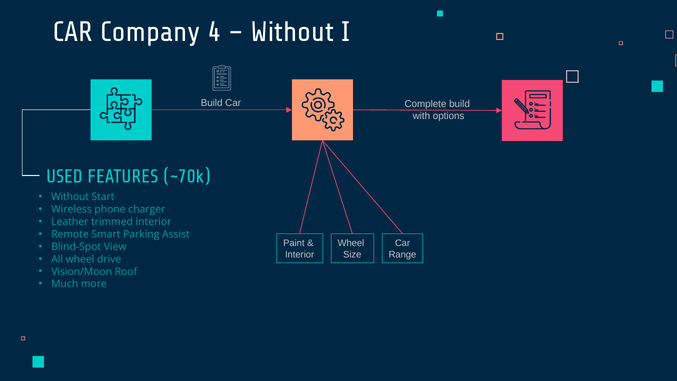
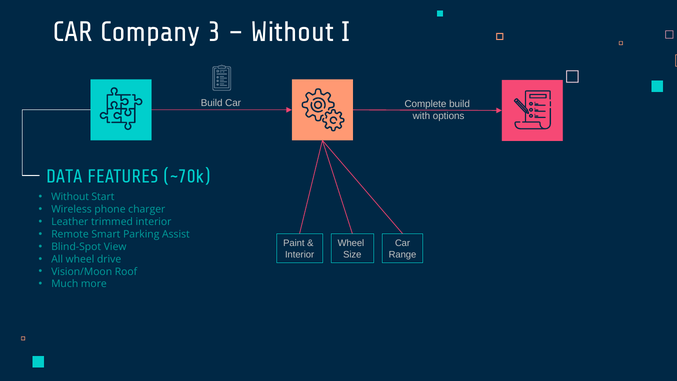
4: 4 -> 3
USED: USED -> DATA
